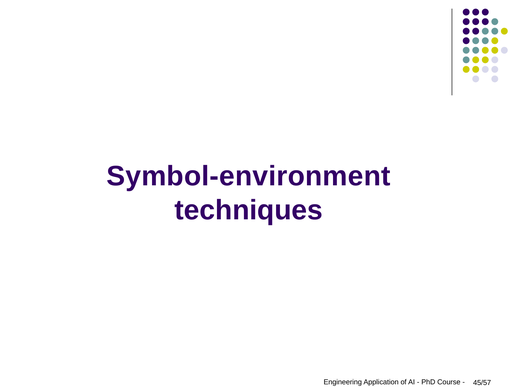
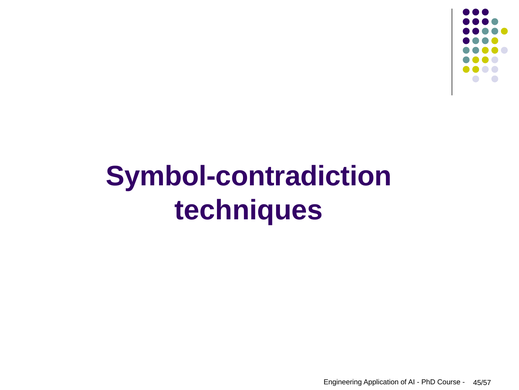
Symbol-environment: Symbol-environment -> Symbol-contradiction
